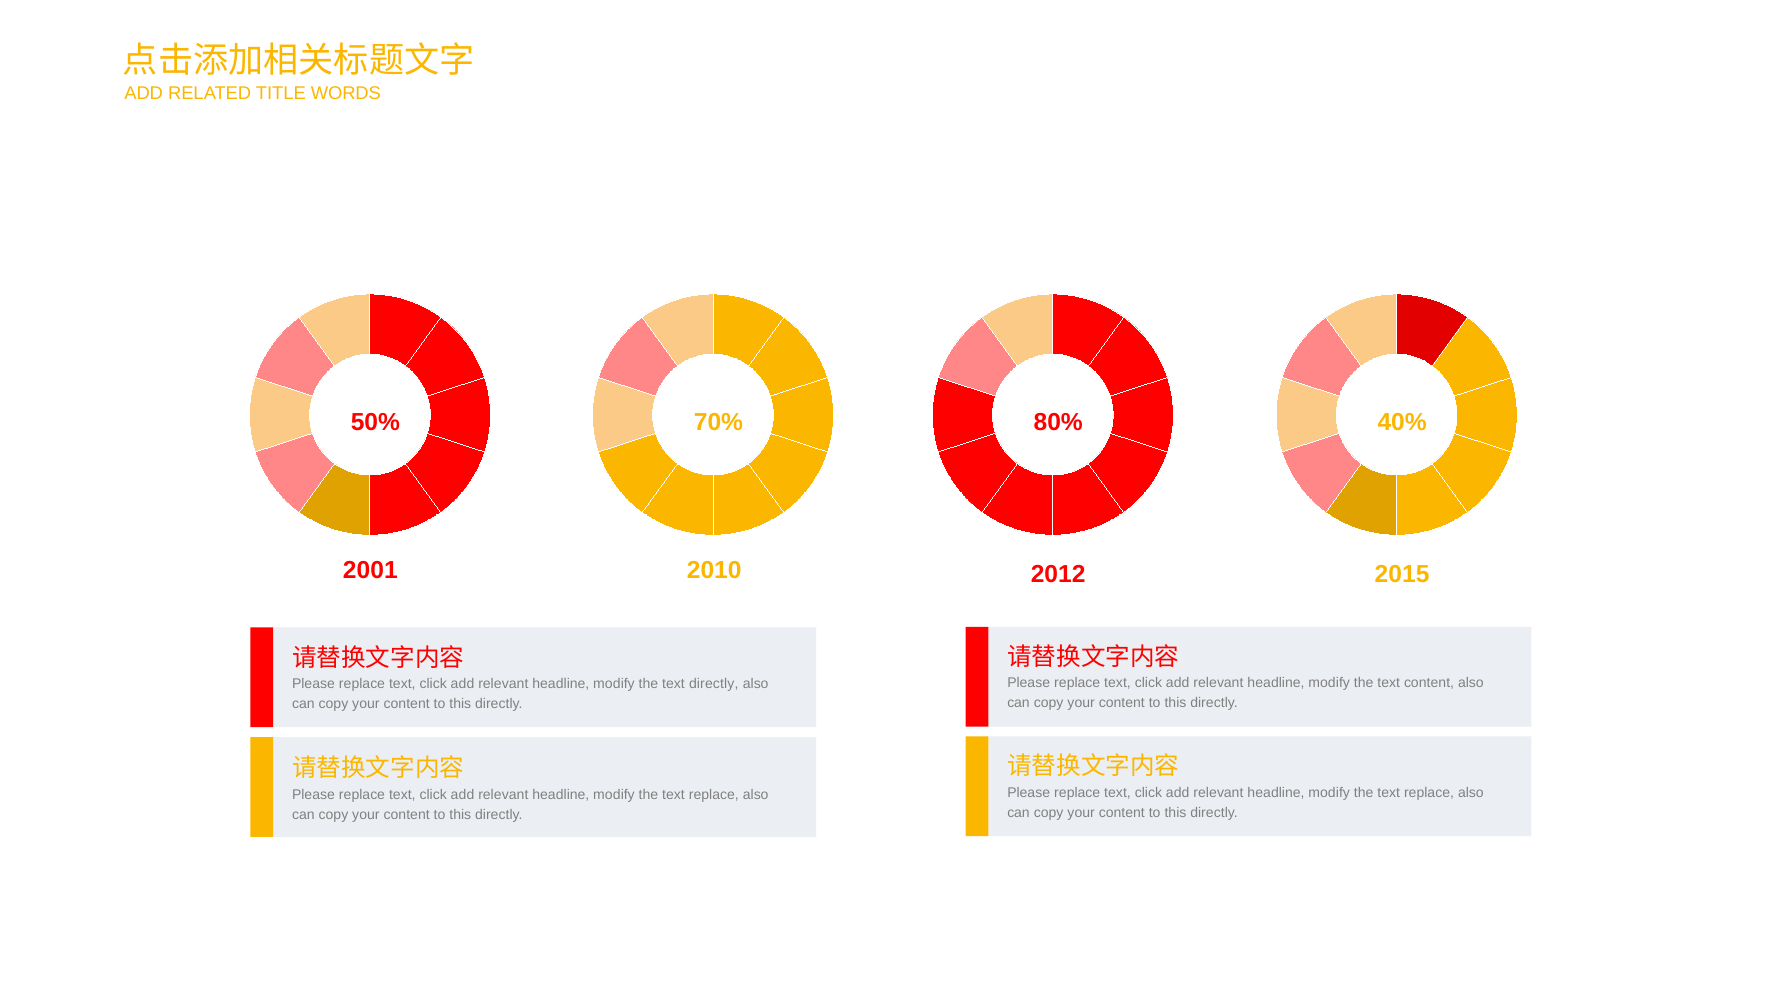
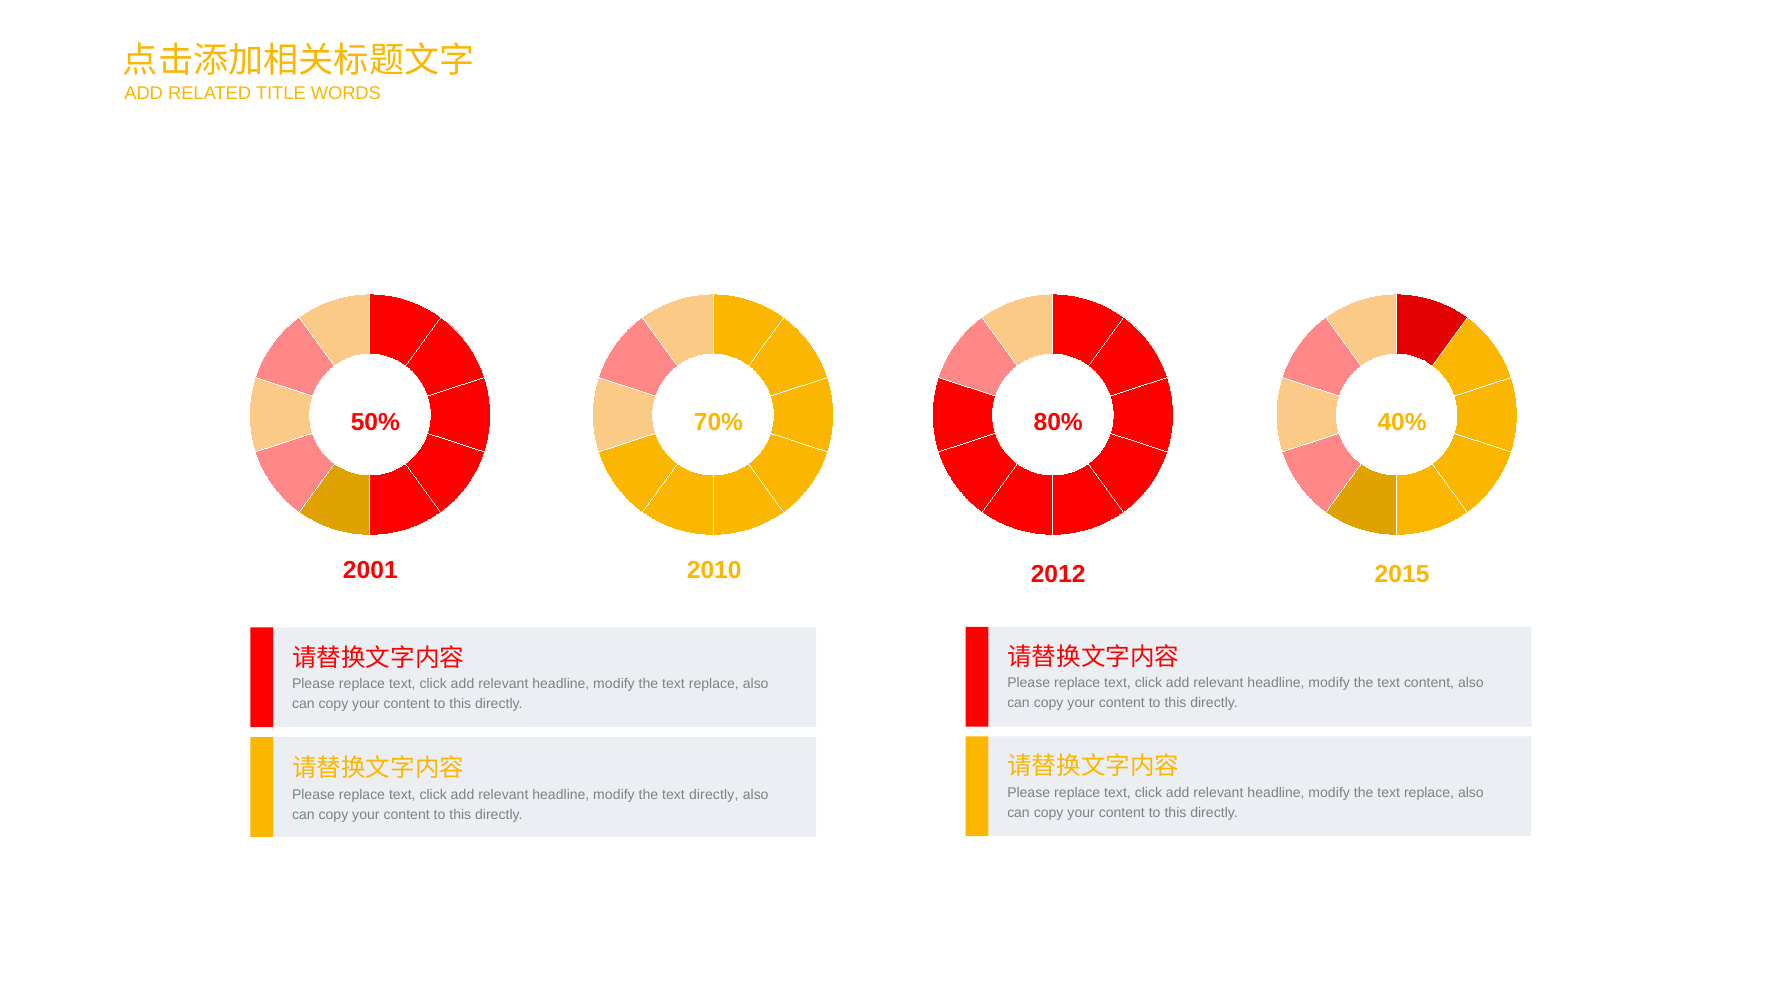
directly at (714, 684): directly -> replace
replace at (714, 794): replace -> directly
